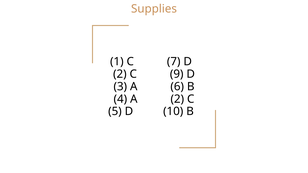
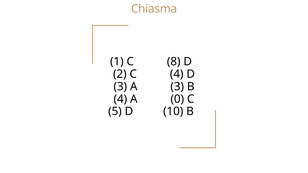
Supplies: Supplies -> Chiasma
7: 7 -> 8
C 9: 9 -> 4
A 6: 6 -> 3
A 2: 2 -> 0
